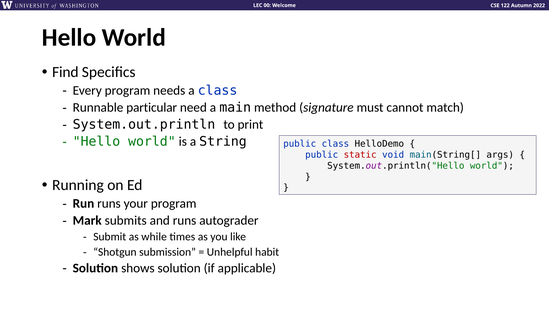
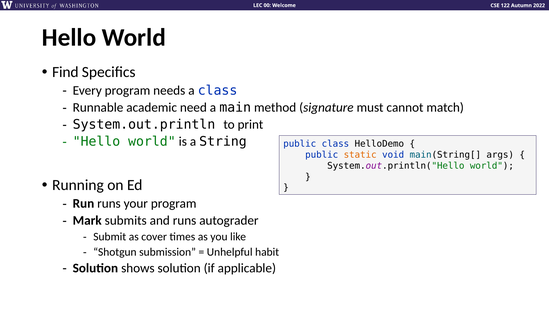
particular: particular -> academic
static colour: red -> orange
while: while -> cover
